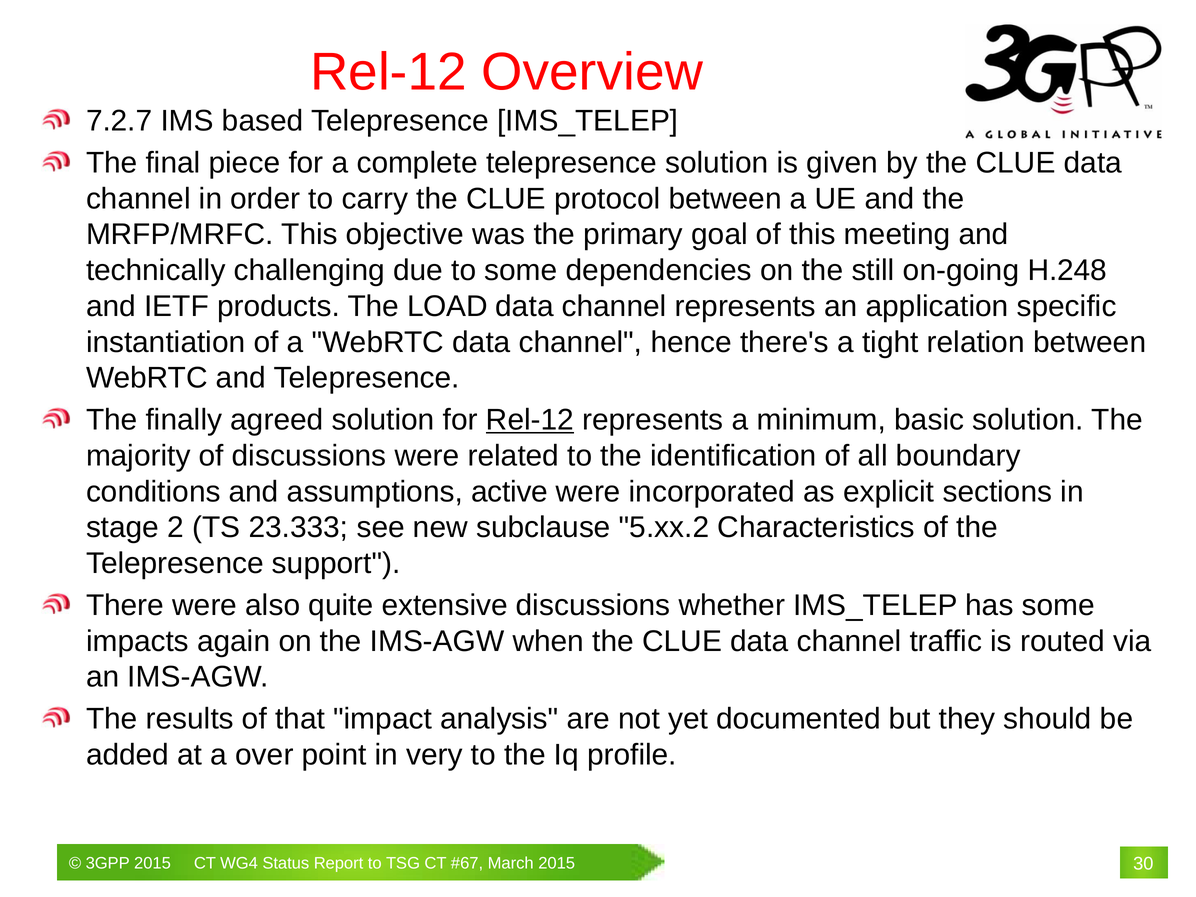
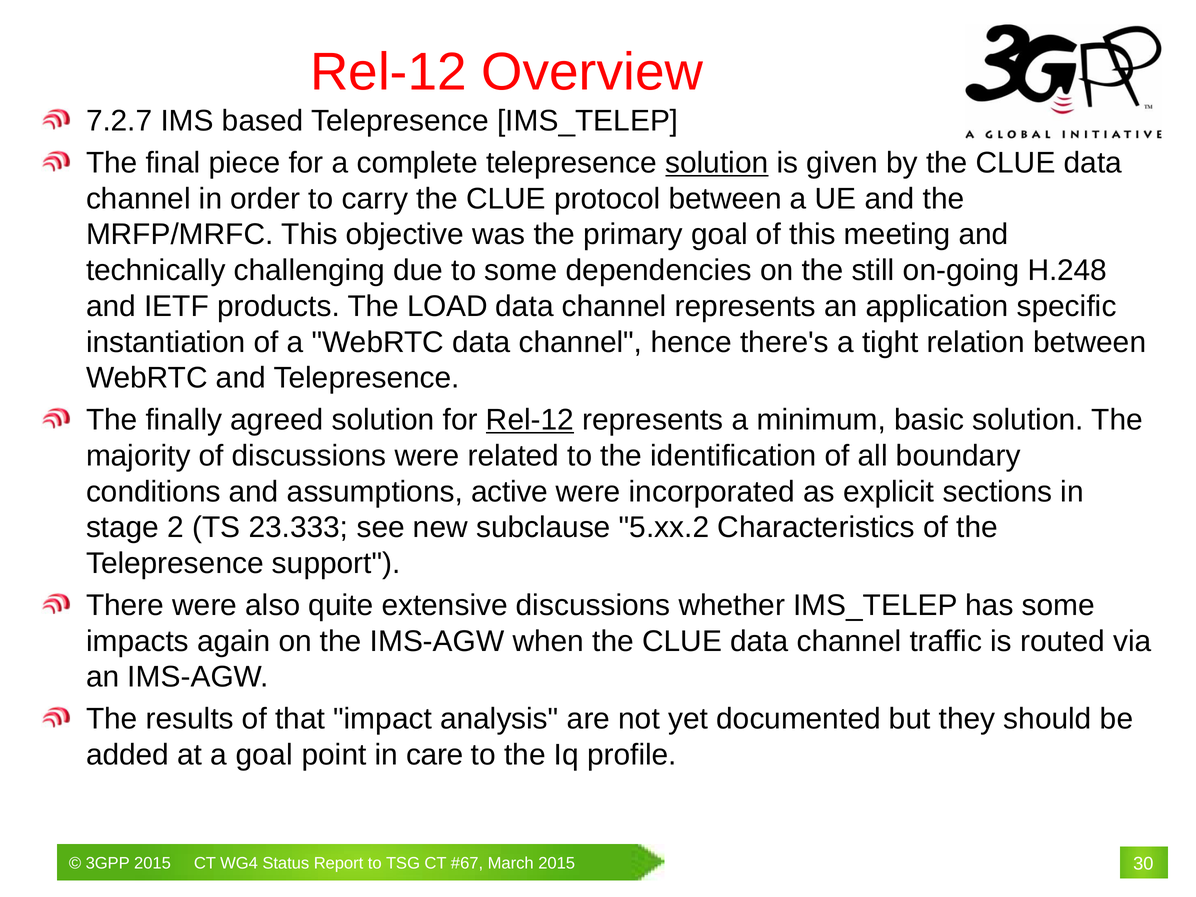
solution at (717, 163) underline: none -> present
a over: over -> goal
very: very -> care
